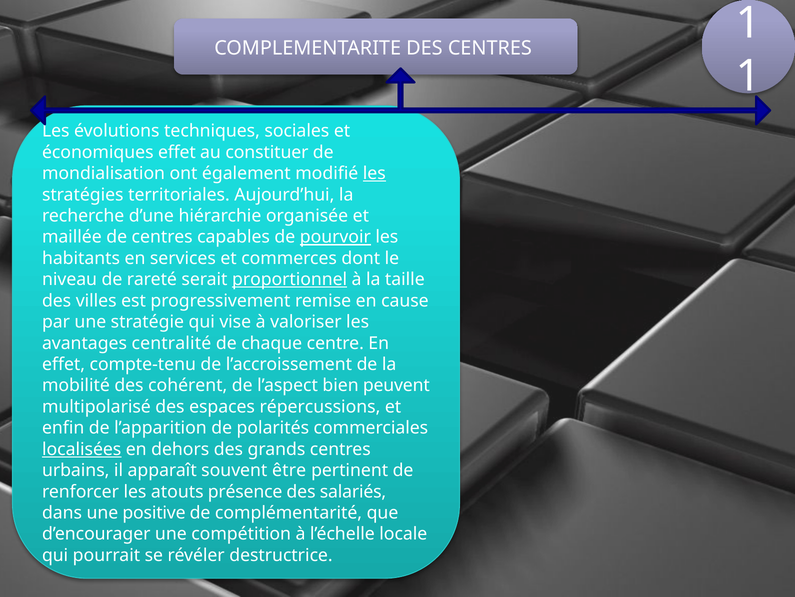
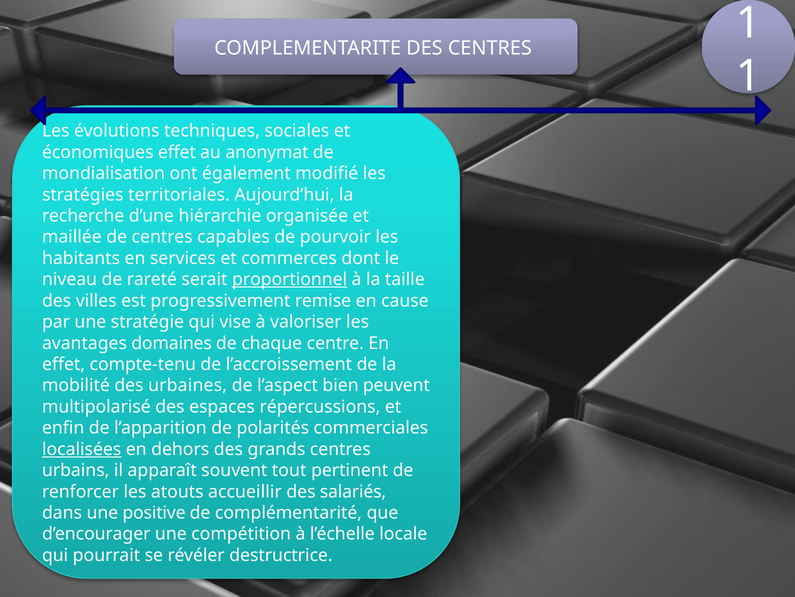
constituer: constituer -> anonymat
les at (374, 173) underline: present -> none
pourvoir underline: present -> none
centralité: centralité -> domaines
cohérent: cohérent -> urbaines
être: être -> tout
présence: présence -> accueillir
